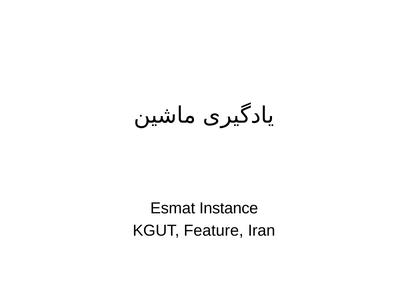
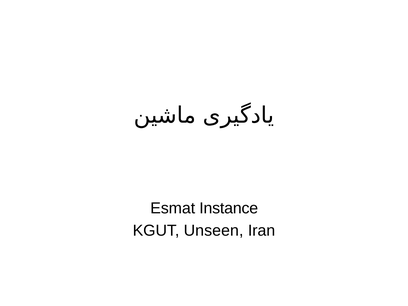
Feature: Feature -> Unseen
